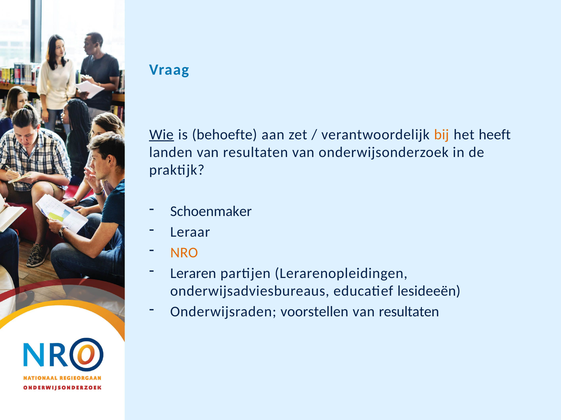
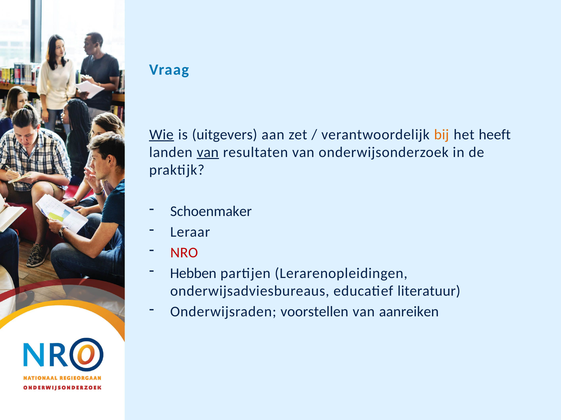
behoefte: behoefte -> uitgevers
van at (208, 152) underline: none -> present
NRO colour: orange -> red
Leraren: Leraren -> Hebben
lesideeën: lesideeën -> literatuur
resultaten at (409, 312): resultaten -> aanreiken
